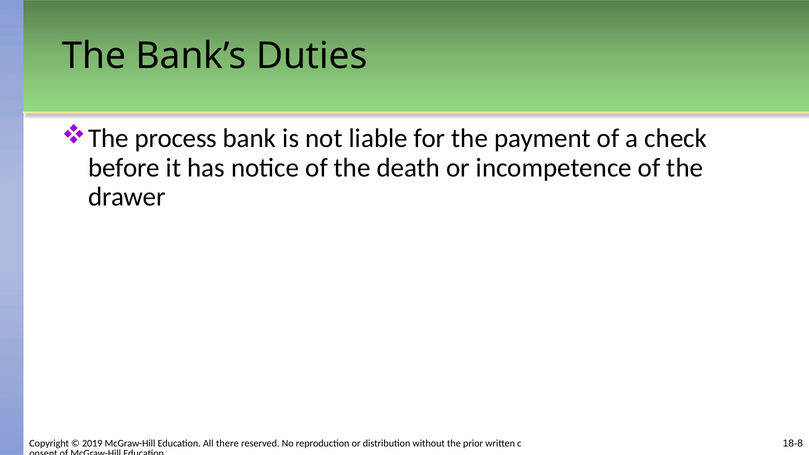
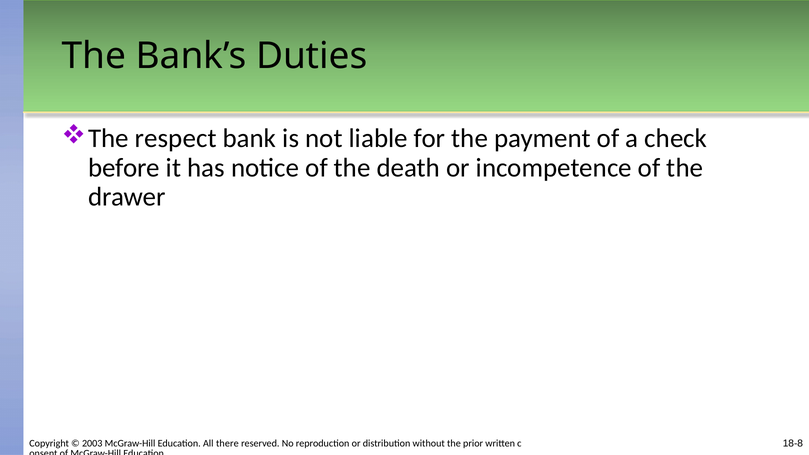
process: process -> respect
2019: 2019 -> 2003
